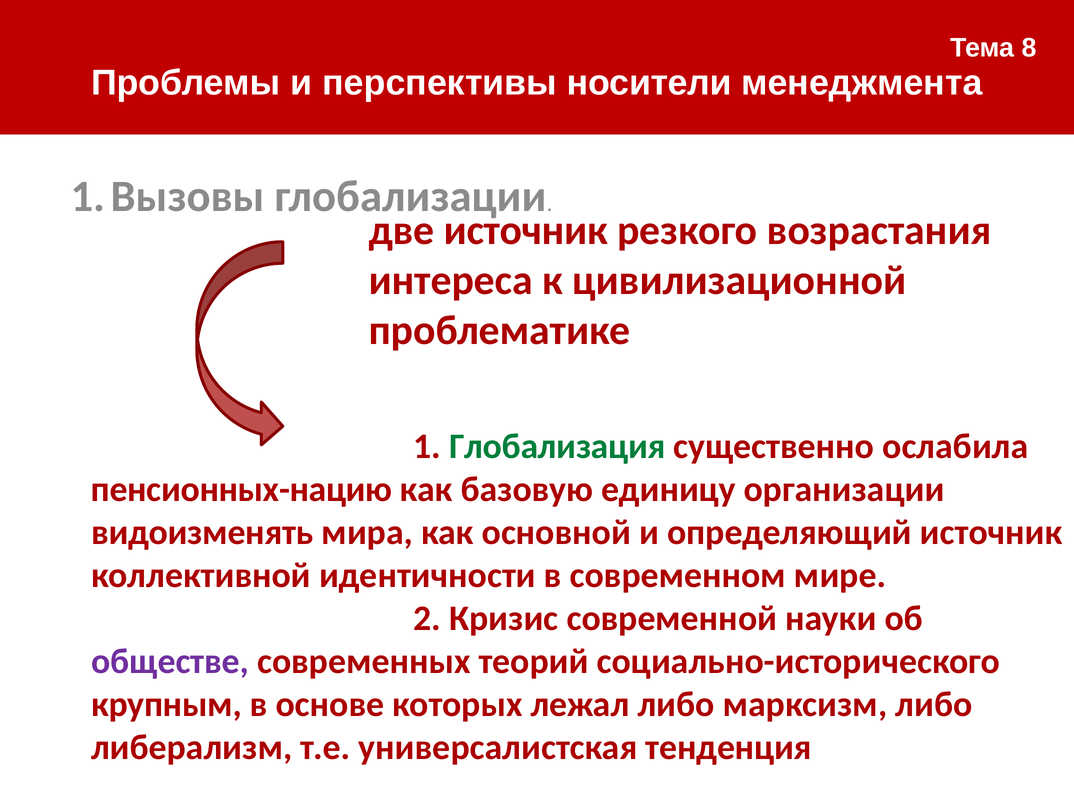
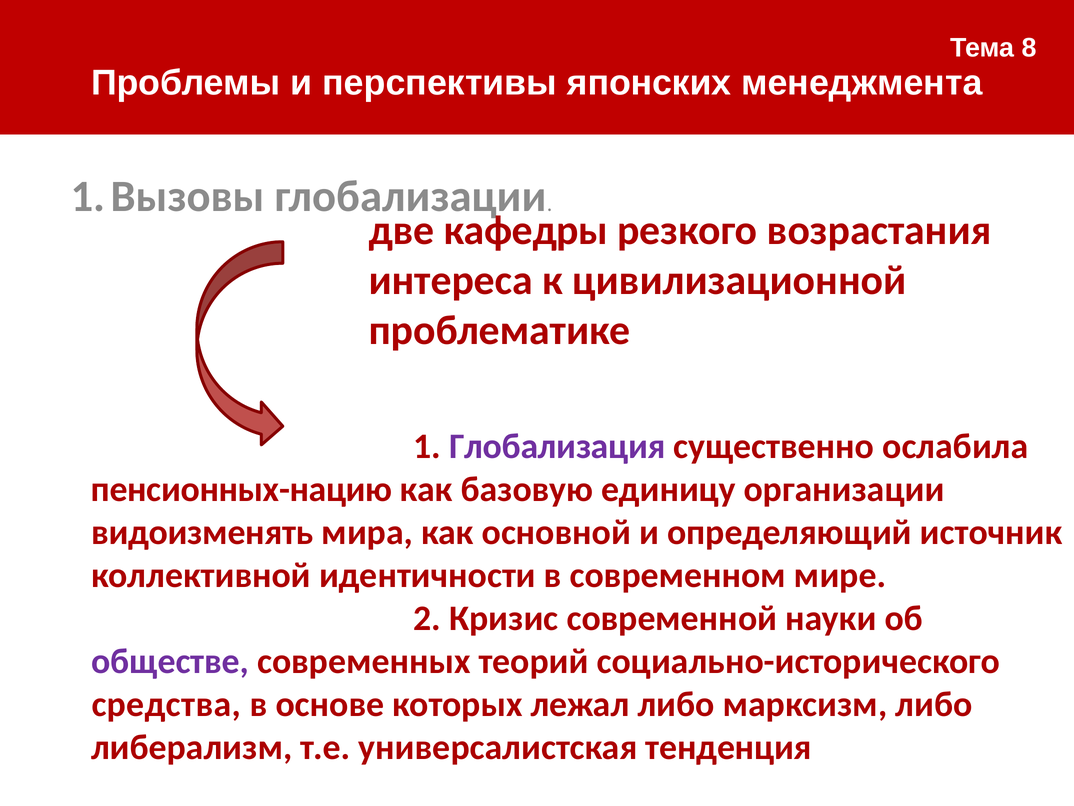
носители: носители -> японских
две источник: источник -> кафедры
Глобализация colour: green -> purple
крупным: крупным -> средства
